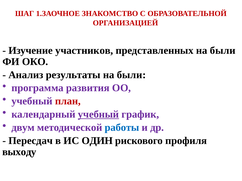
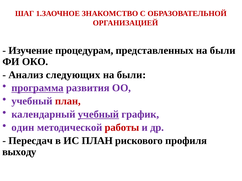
участников: участников -> процедурам
результаты: результаты -> следующих
программа underline: none -> present
двум: двум -> один
работы colour: blue -> red
ИС ОДИН: ОДИН -> ПЛАН
